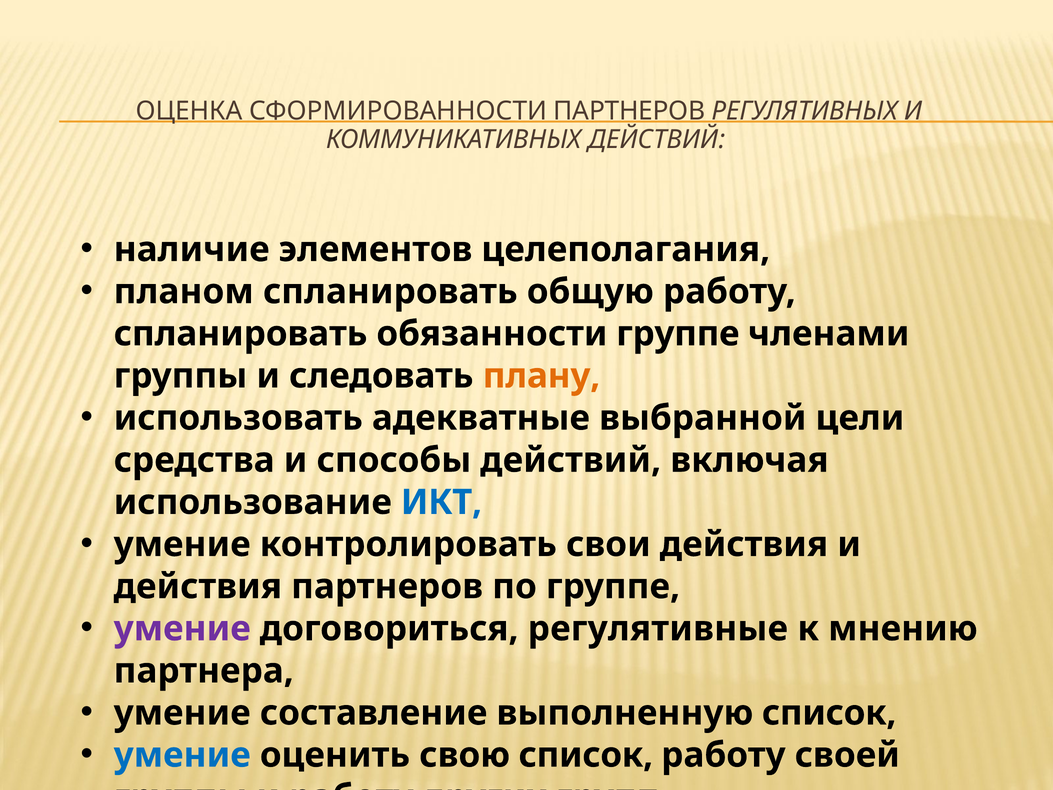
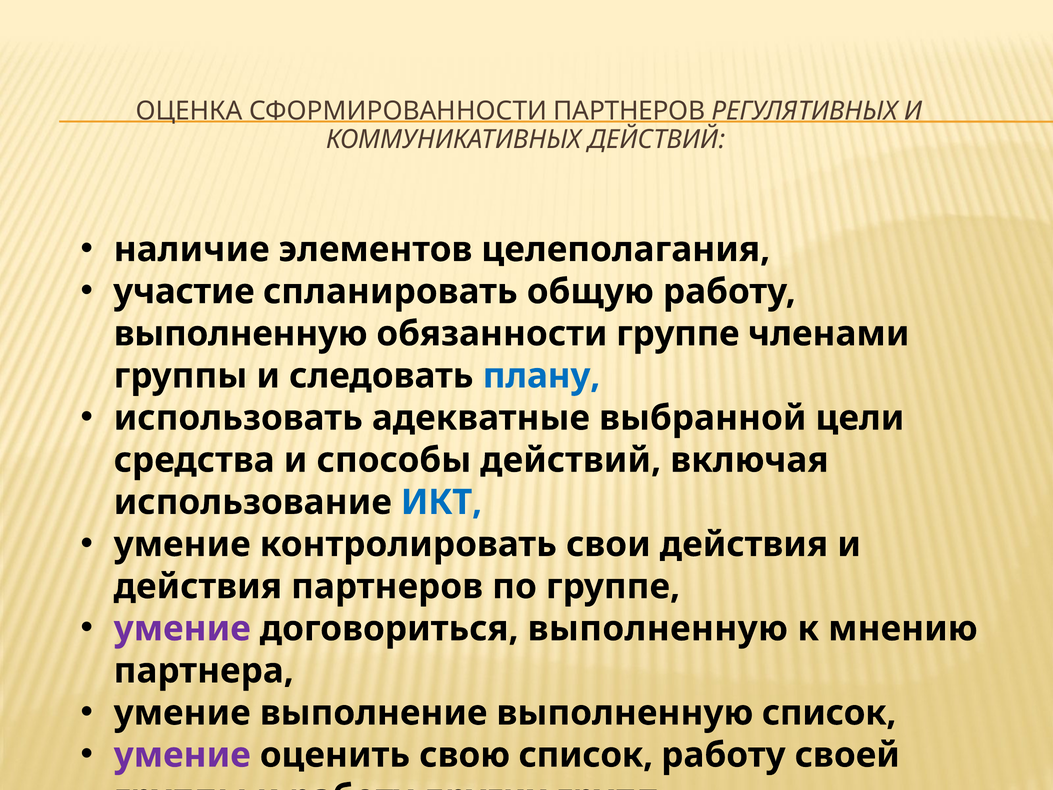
планом: планом -> участие
спланировать at (241, 334): спланировать -> выполненную
плану colour: orange -> blue
договориться регулятивные: регулятивные -> выполненную
составление: составление -> выполнение
умение at (182, 755) colour: blue -> purple
